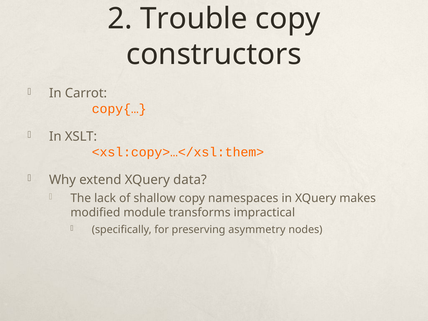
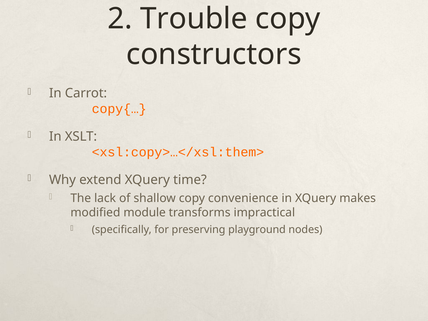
data: data -> time
namespaces: namespaces -> convenience
asymmetry: asymmetry -> playground
